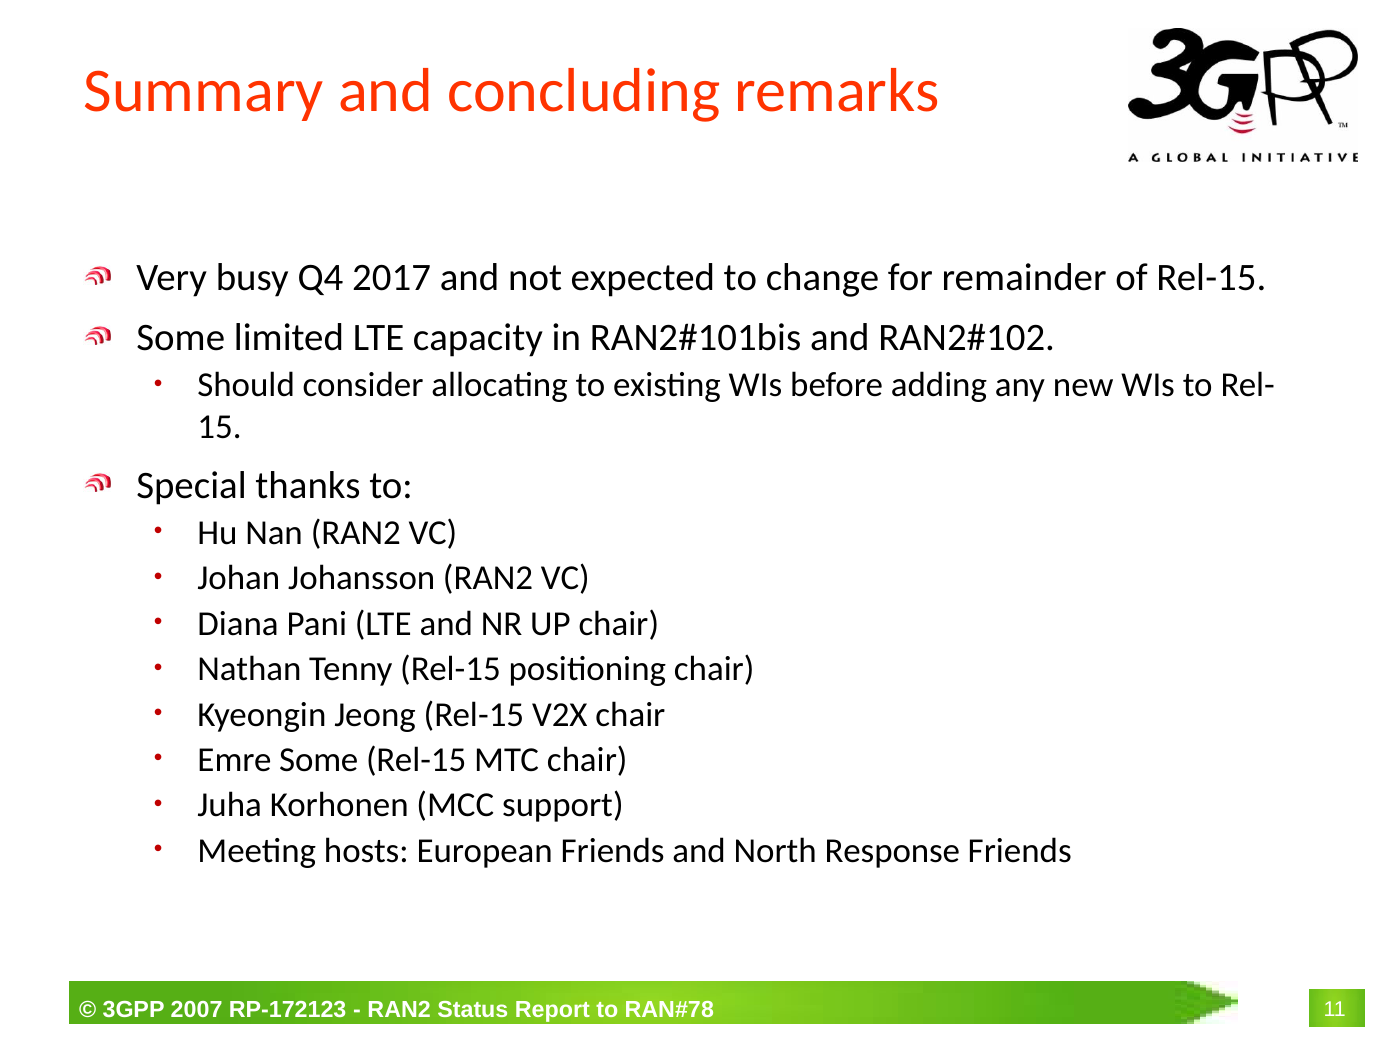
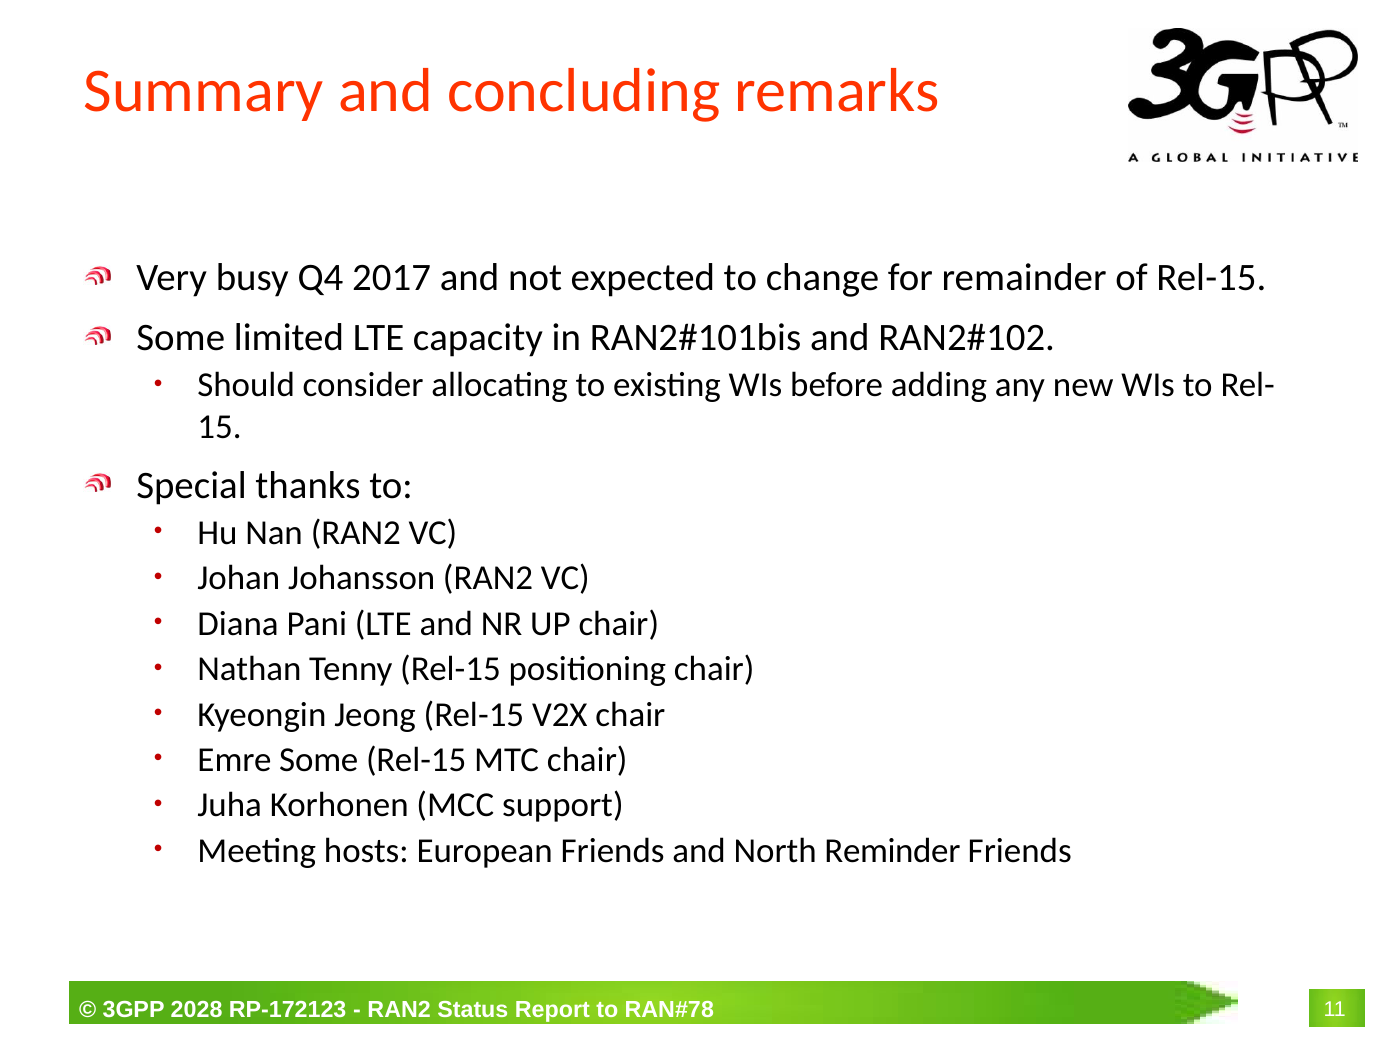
Response: Response -> Reminder
2007: 2007 -> 2028
